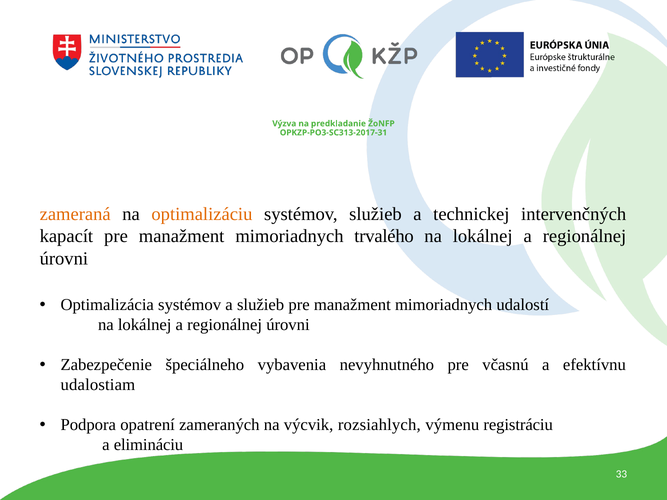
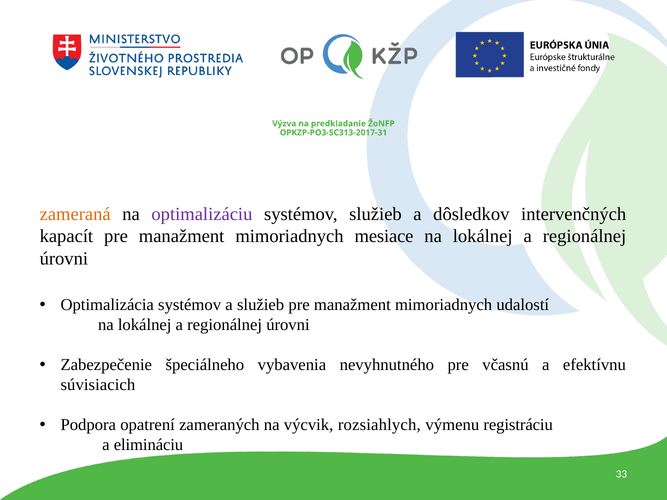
optimalizáciu colour: orange -> purple
technickej: technickej -> dôsledkov
trvalého: trvalého -> mesiace
udalostiam: udalostiam -> súvisiacich
